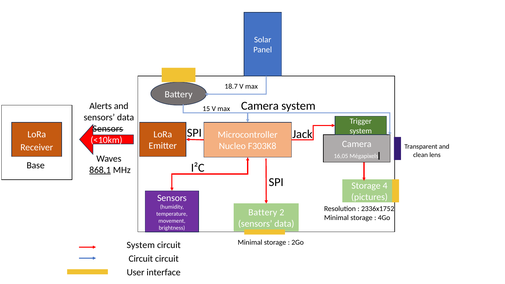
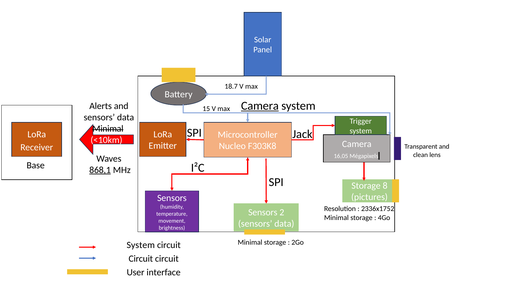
Camera at (260, 106) underline: none -> present
Sensors at (108, 129): Sensors -> Minimal
4: 4 -> 8
Battery at (263, 212): Battery -> Sensors
